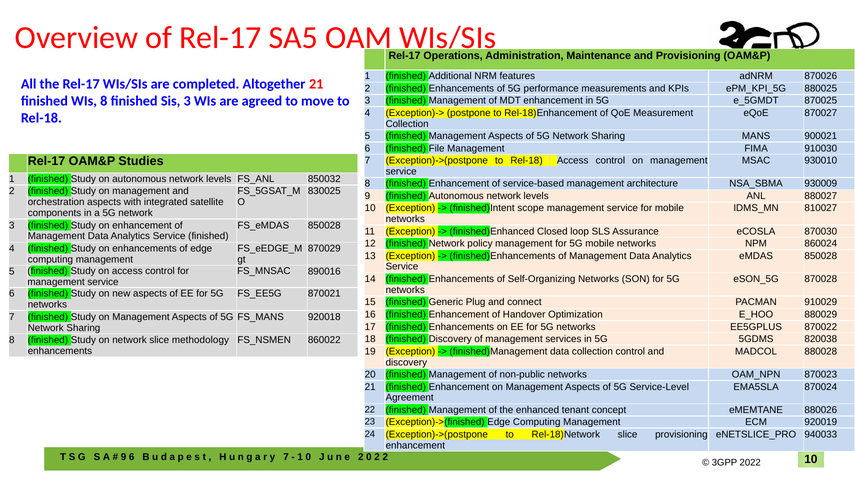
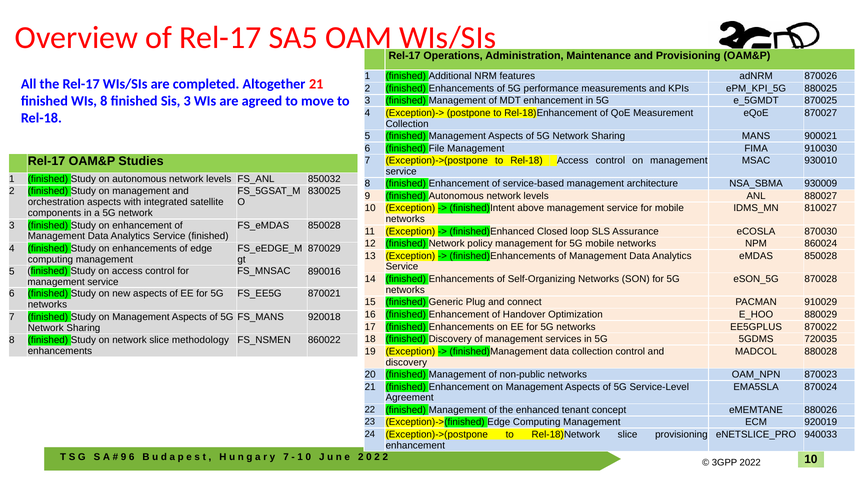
scope: scope -> above
820038: 820038 -> 720035
